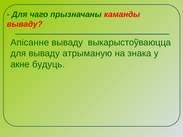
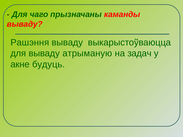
Апісанне: Апісанне -> Рашэння
знака: знака -> задач
